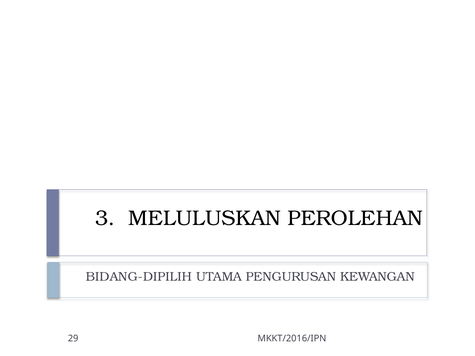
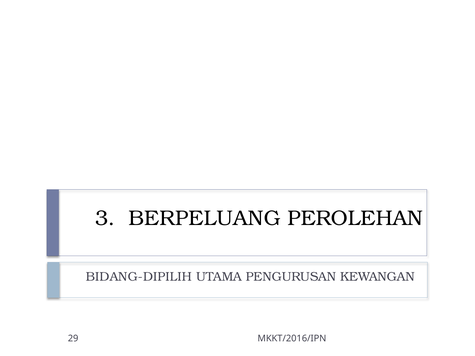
MELULUSKAN: MELULUSKAN -> BERPELUANG
